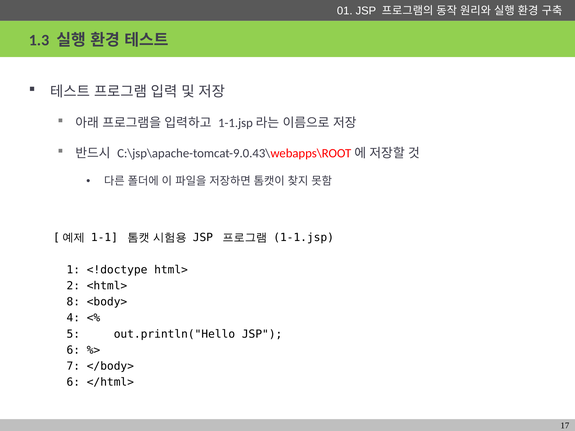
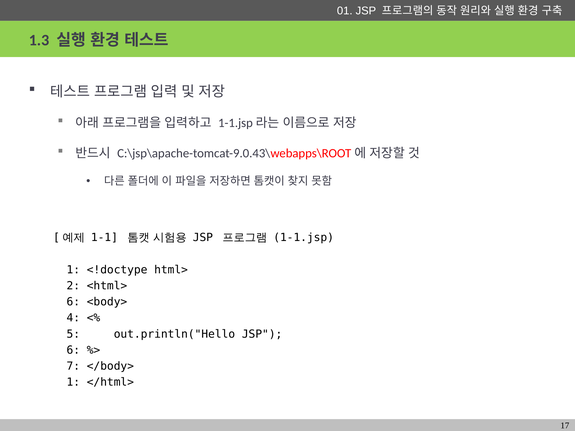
8 at (73, 302): 8 -> 6
6 at (73, 383): 6 -> 1
